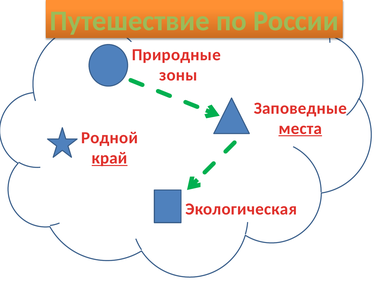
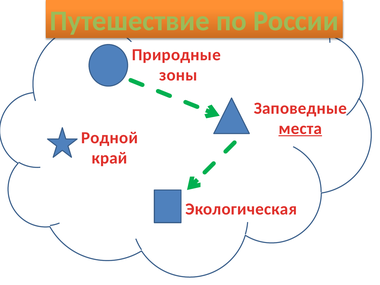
край underline: present -> none
